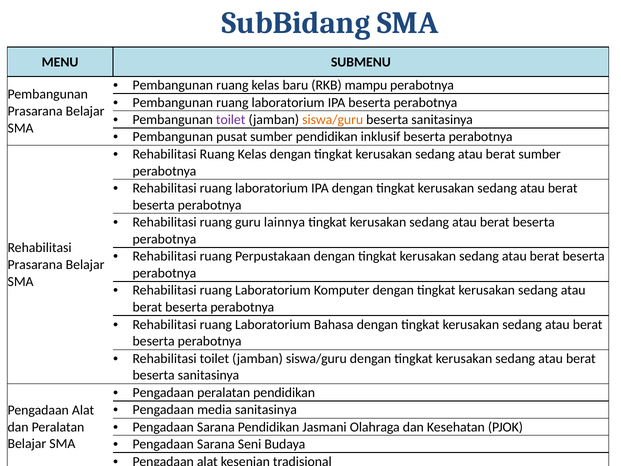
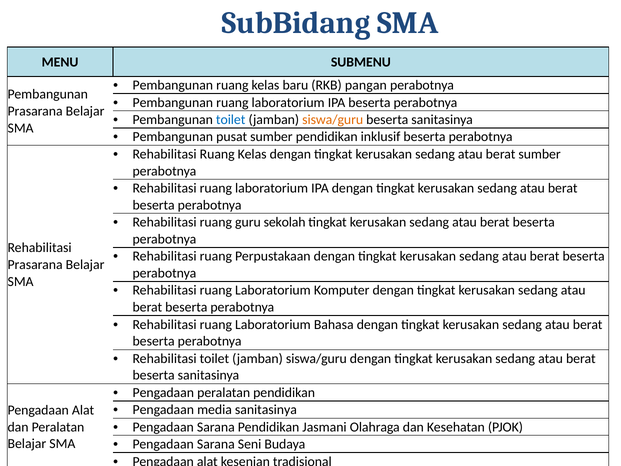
mampu: mampu -> pangan
toilet at (231, 120) colour: purple -> blue
lainnya: lainnya -> sekolah
